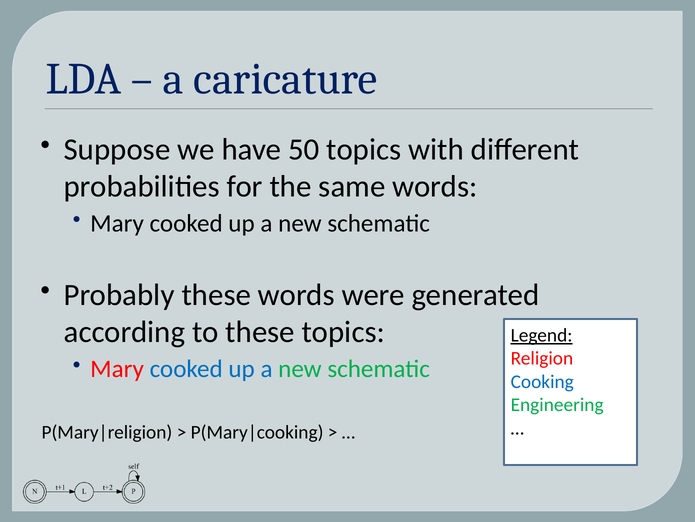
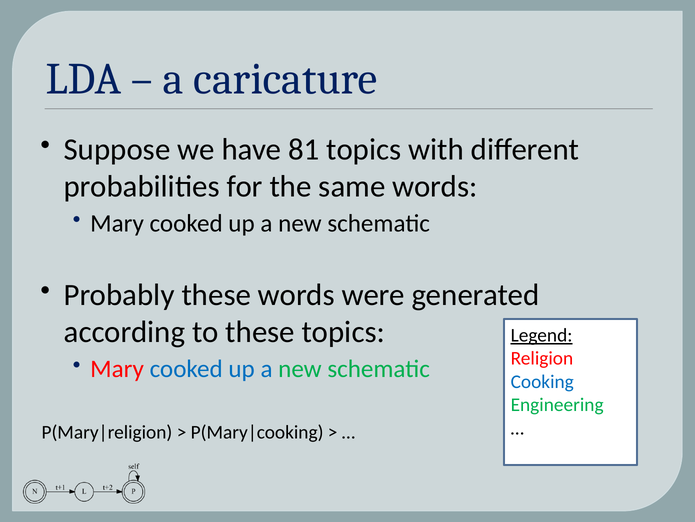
50: 50 -> 81
